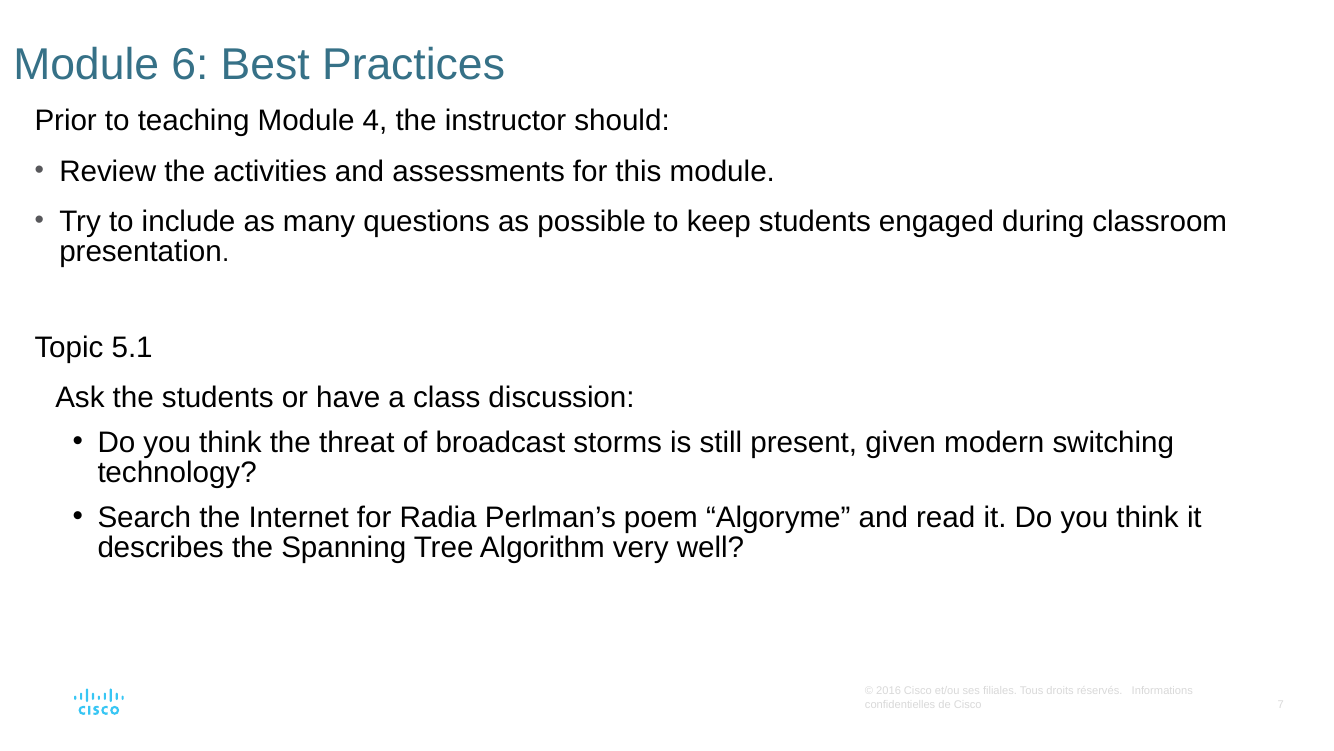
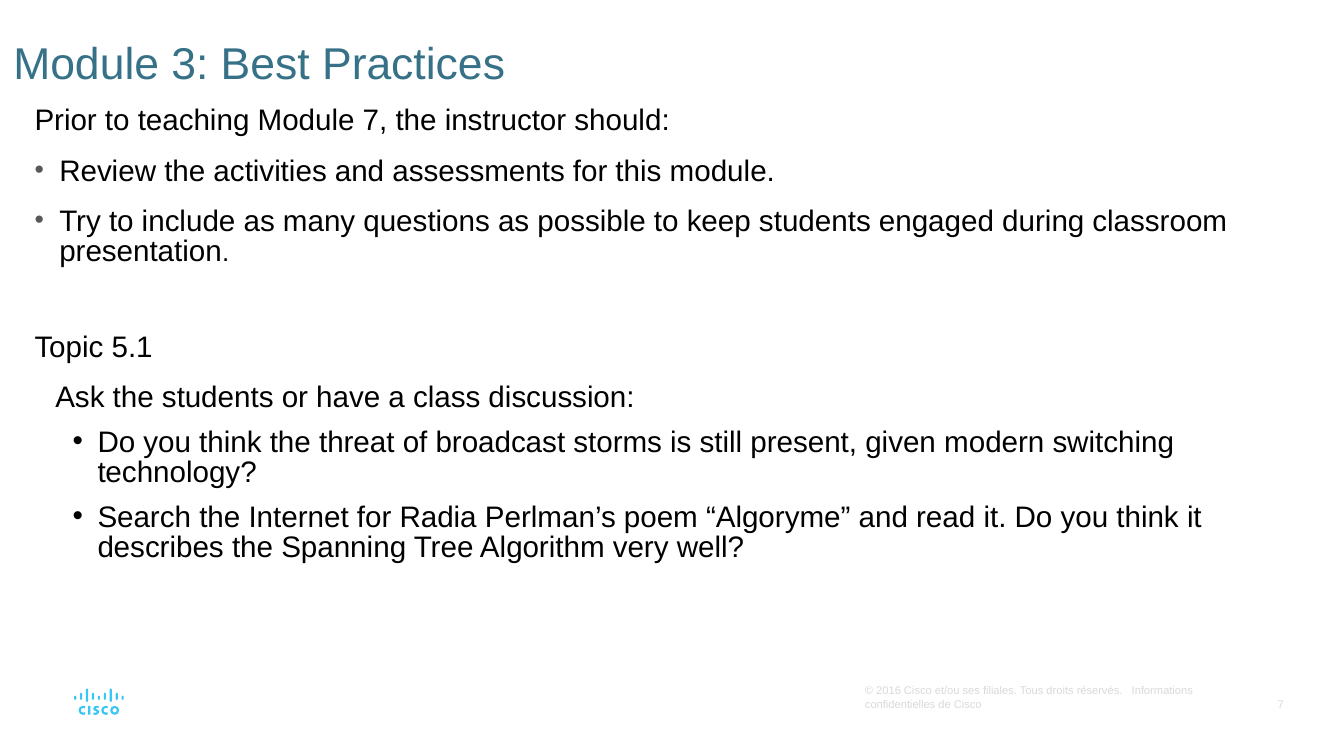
6: 6 -> 3
Module 4: 4 -> 7
